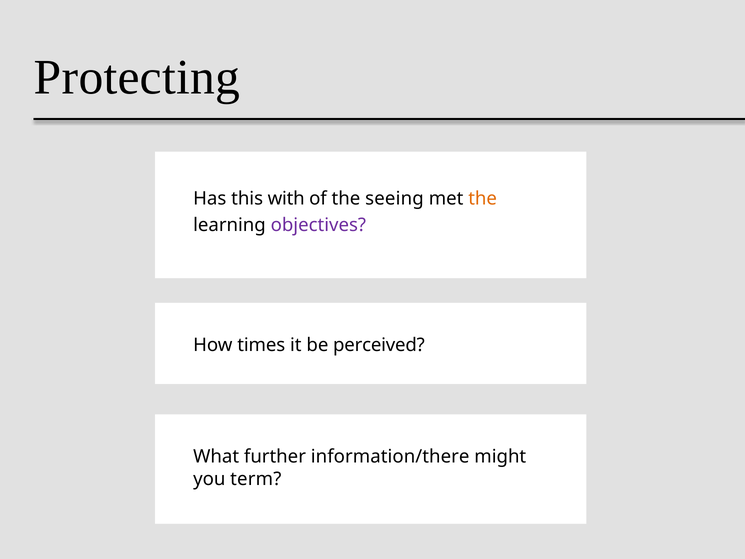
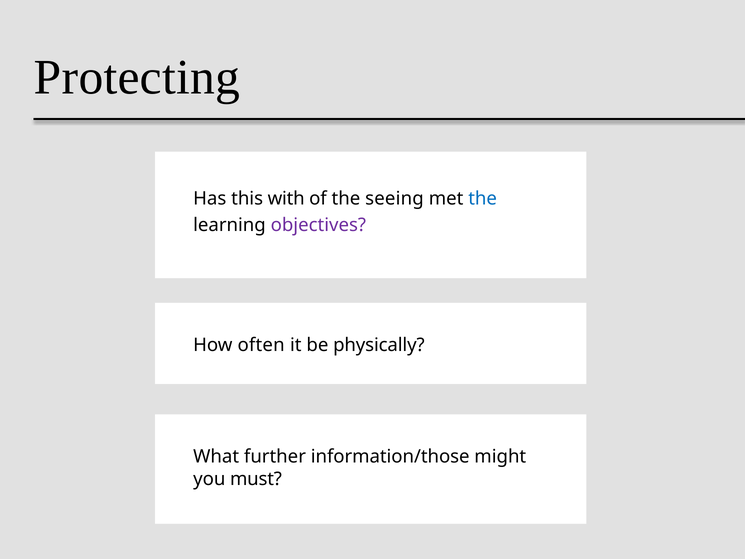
the at (483, 198) colour: orange -> blue
times: times -> often
perceived: perceived -> physically
information/there: information/there -> information/those
term: term -> must
